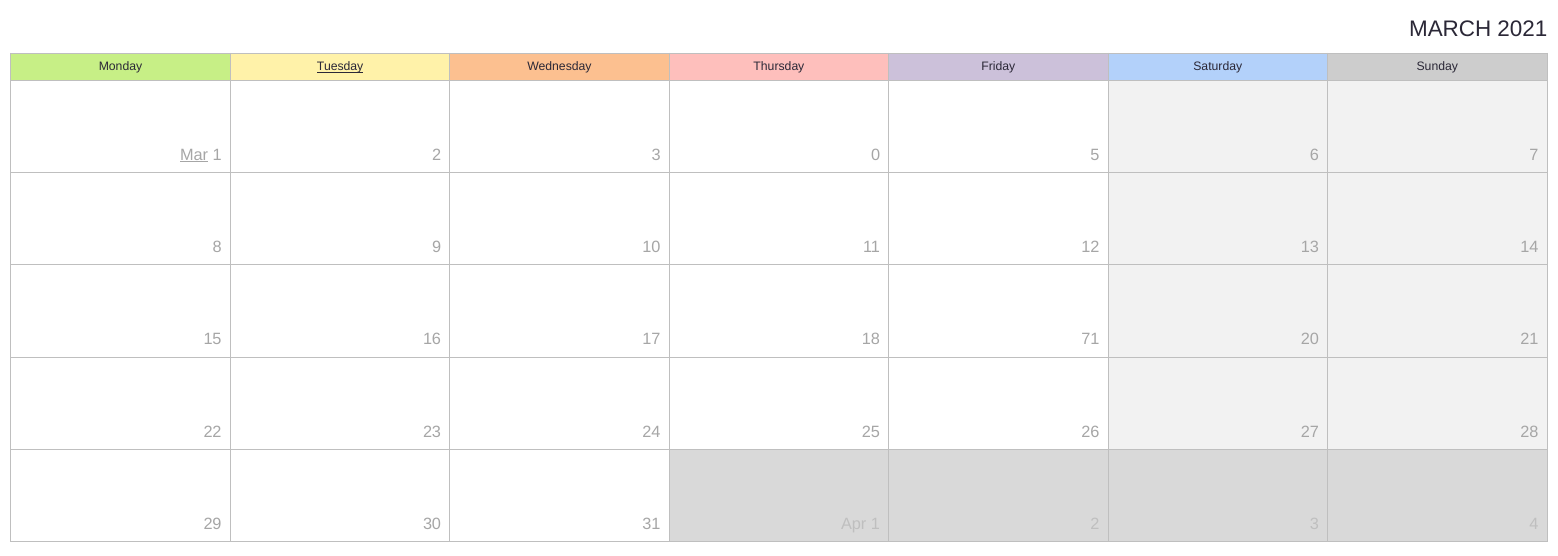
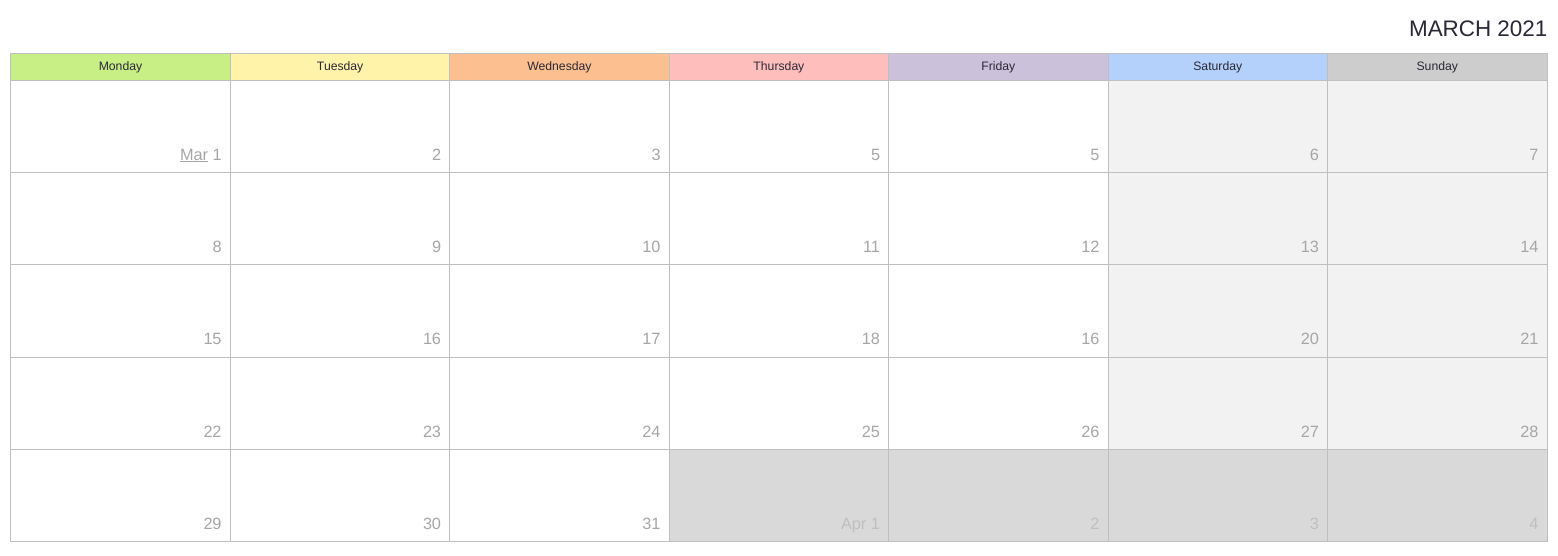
Tuesday underline: present -> none
3 0: 0 -> 5
18 71: 71 -> 16
